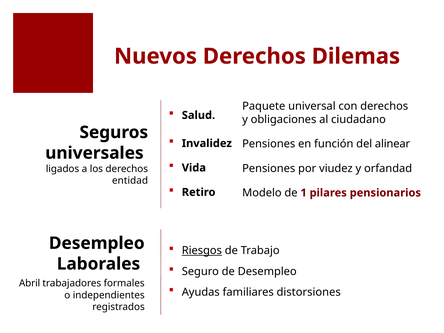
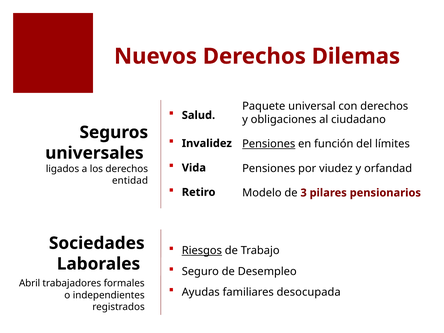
Pensiones at (269, 144) underline: none -> present
alinear: alinear -> límites
1: 1 -> 3
Desempleo at (97, 243): Desempleo -> Sociedades
distorsiones: distorsiones -> desocupada
